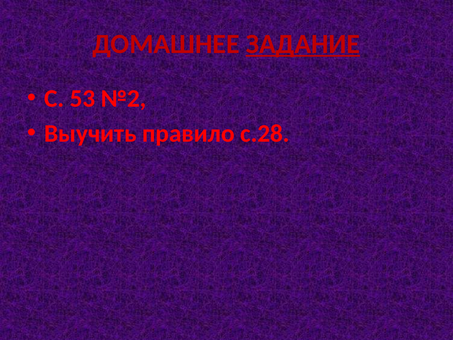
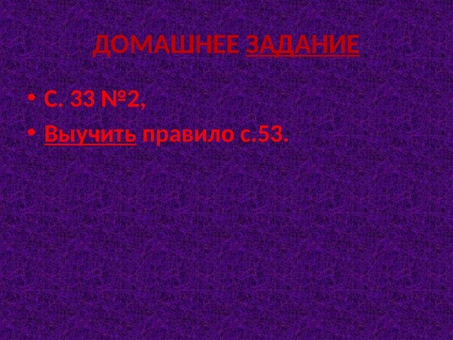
53: 53 -> 33
Выучить underline: none -> present
с.28: с.28 -> с.53
